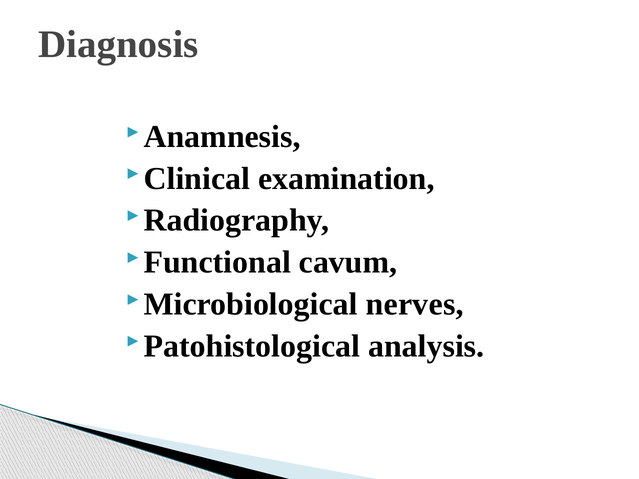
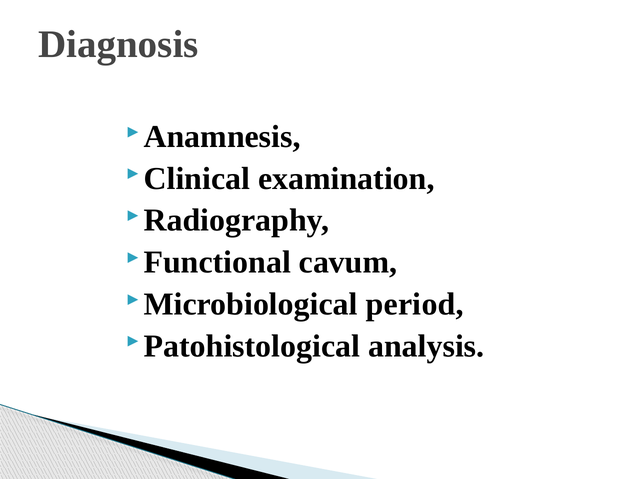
nerves: nerves -> period
